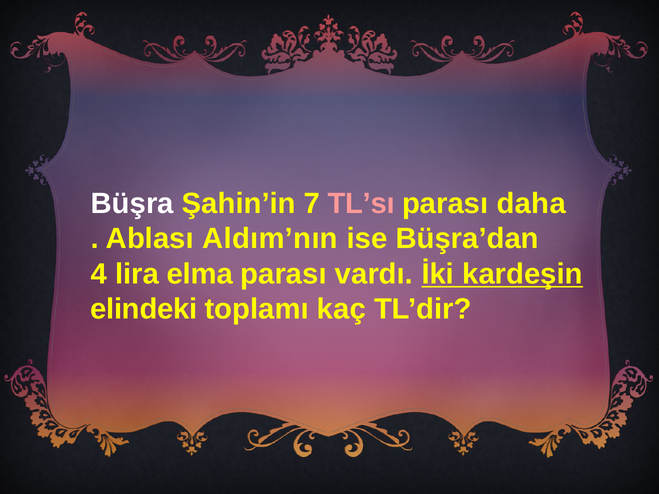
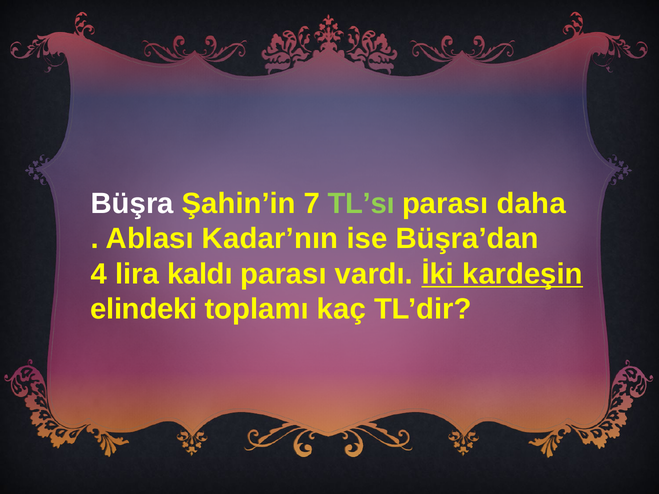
TL’sı colour: pink -> light green
Aldım’nın: Aldım’nın -> Kadar’nın
elma: elma -> kaldı
